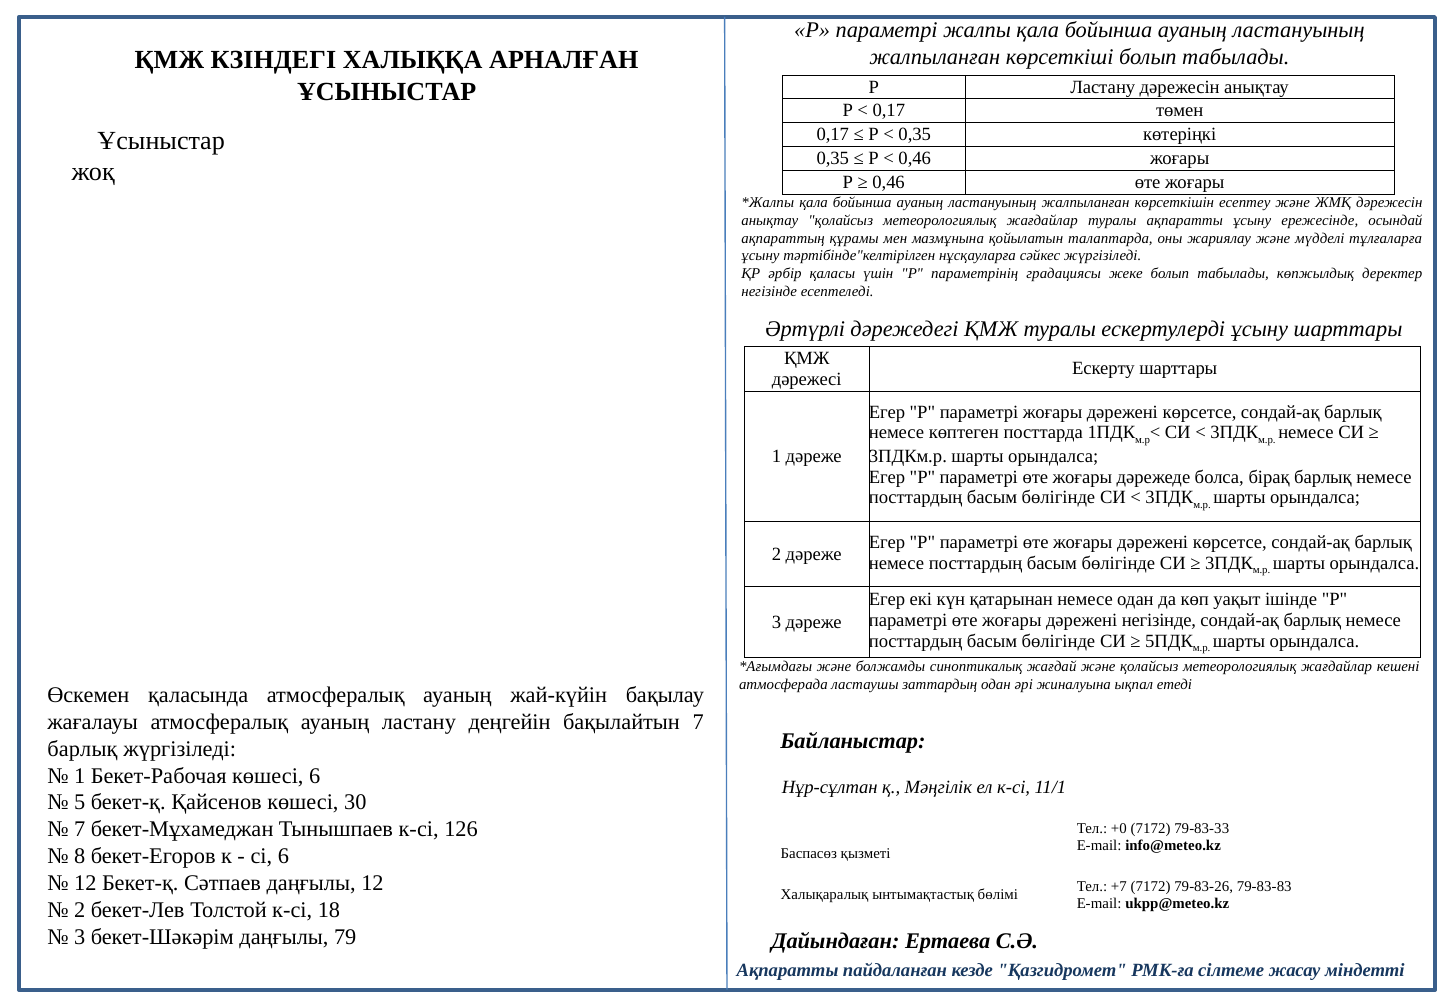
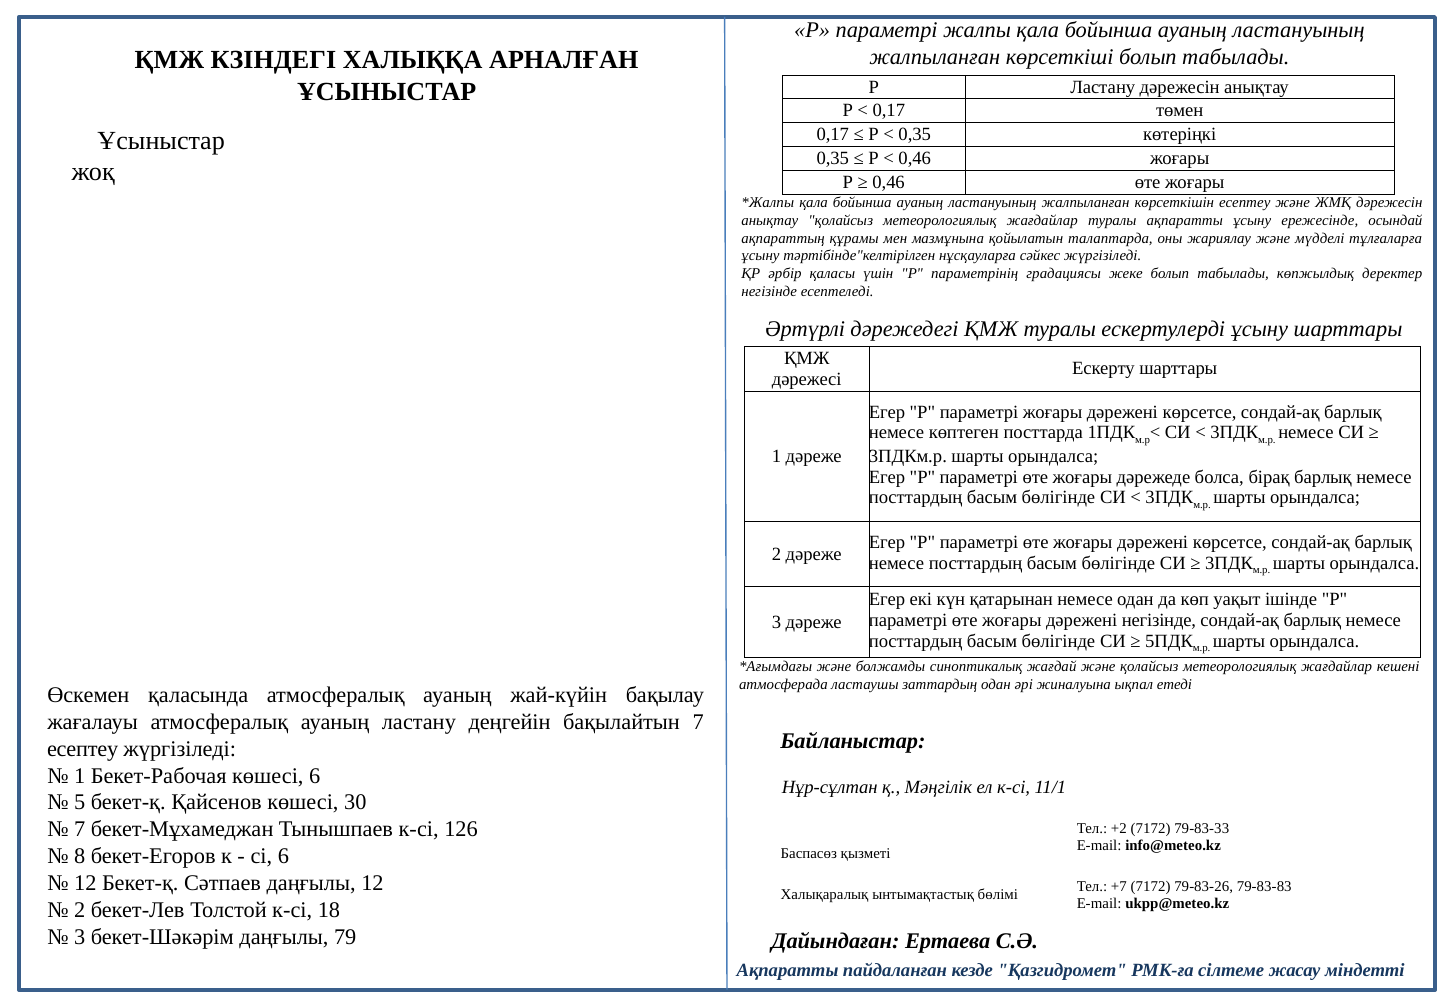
барлық at (82, 749): барлық -> есептеу
+0: +0 -> +2
